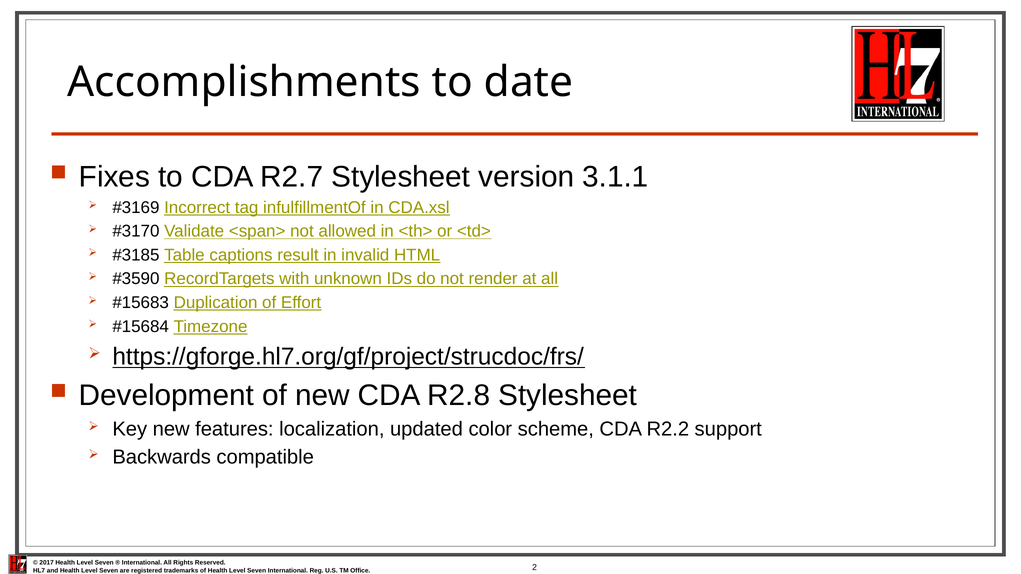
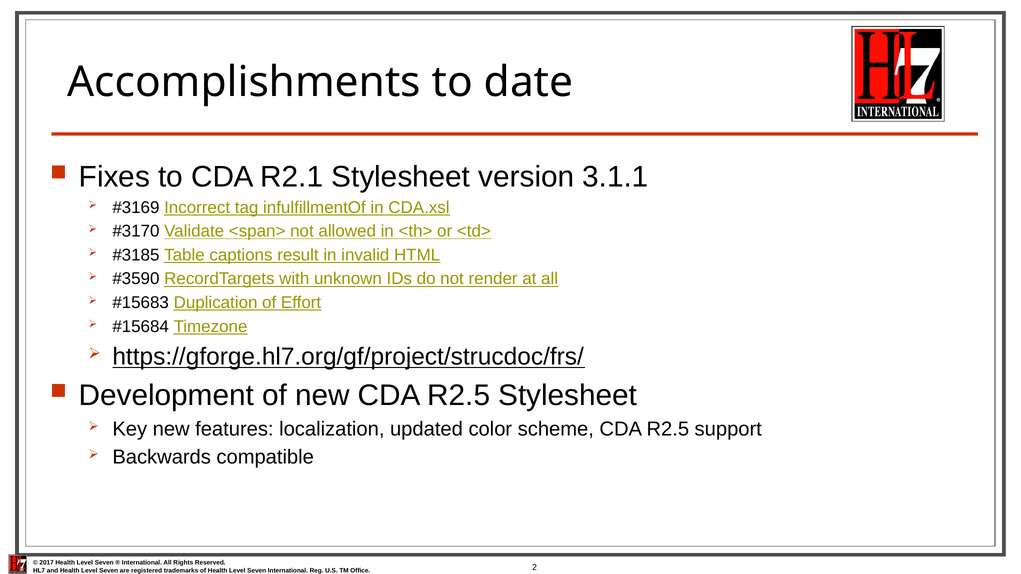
R2.7: R2.7 -> R2.1
new CDA R2.8: R2.8 -> R2.5
scheme CDA R2.2: R2.2 -> R2.5
